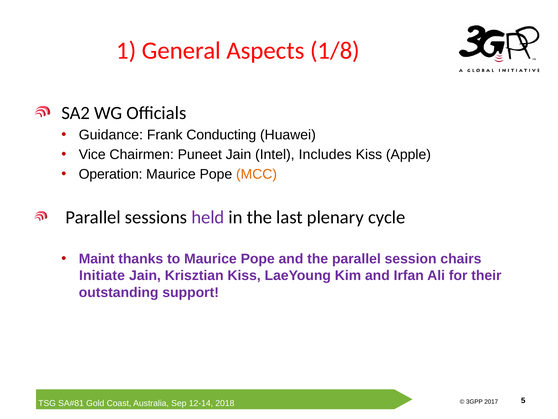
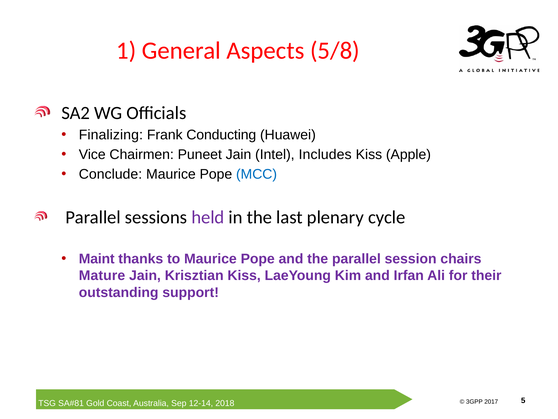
1/8: 1/8 -> 5/8
Guidance: Guidance -> Finalizing
Operation: Operation -> Conclude
MCC colour: orange -> blue
Initiate: Initiate -> Mature
